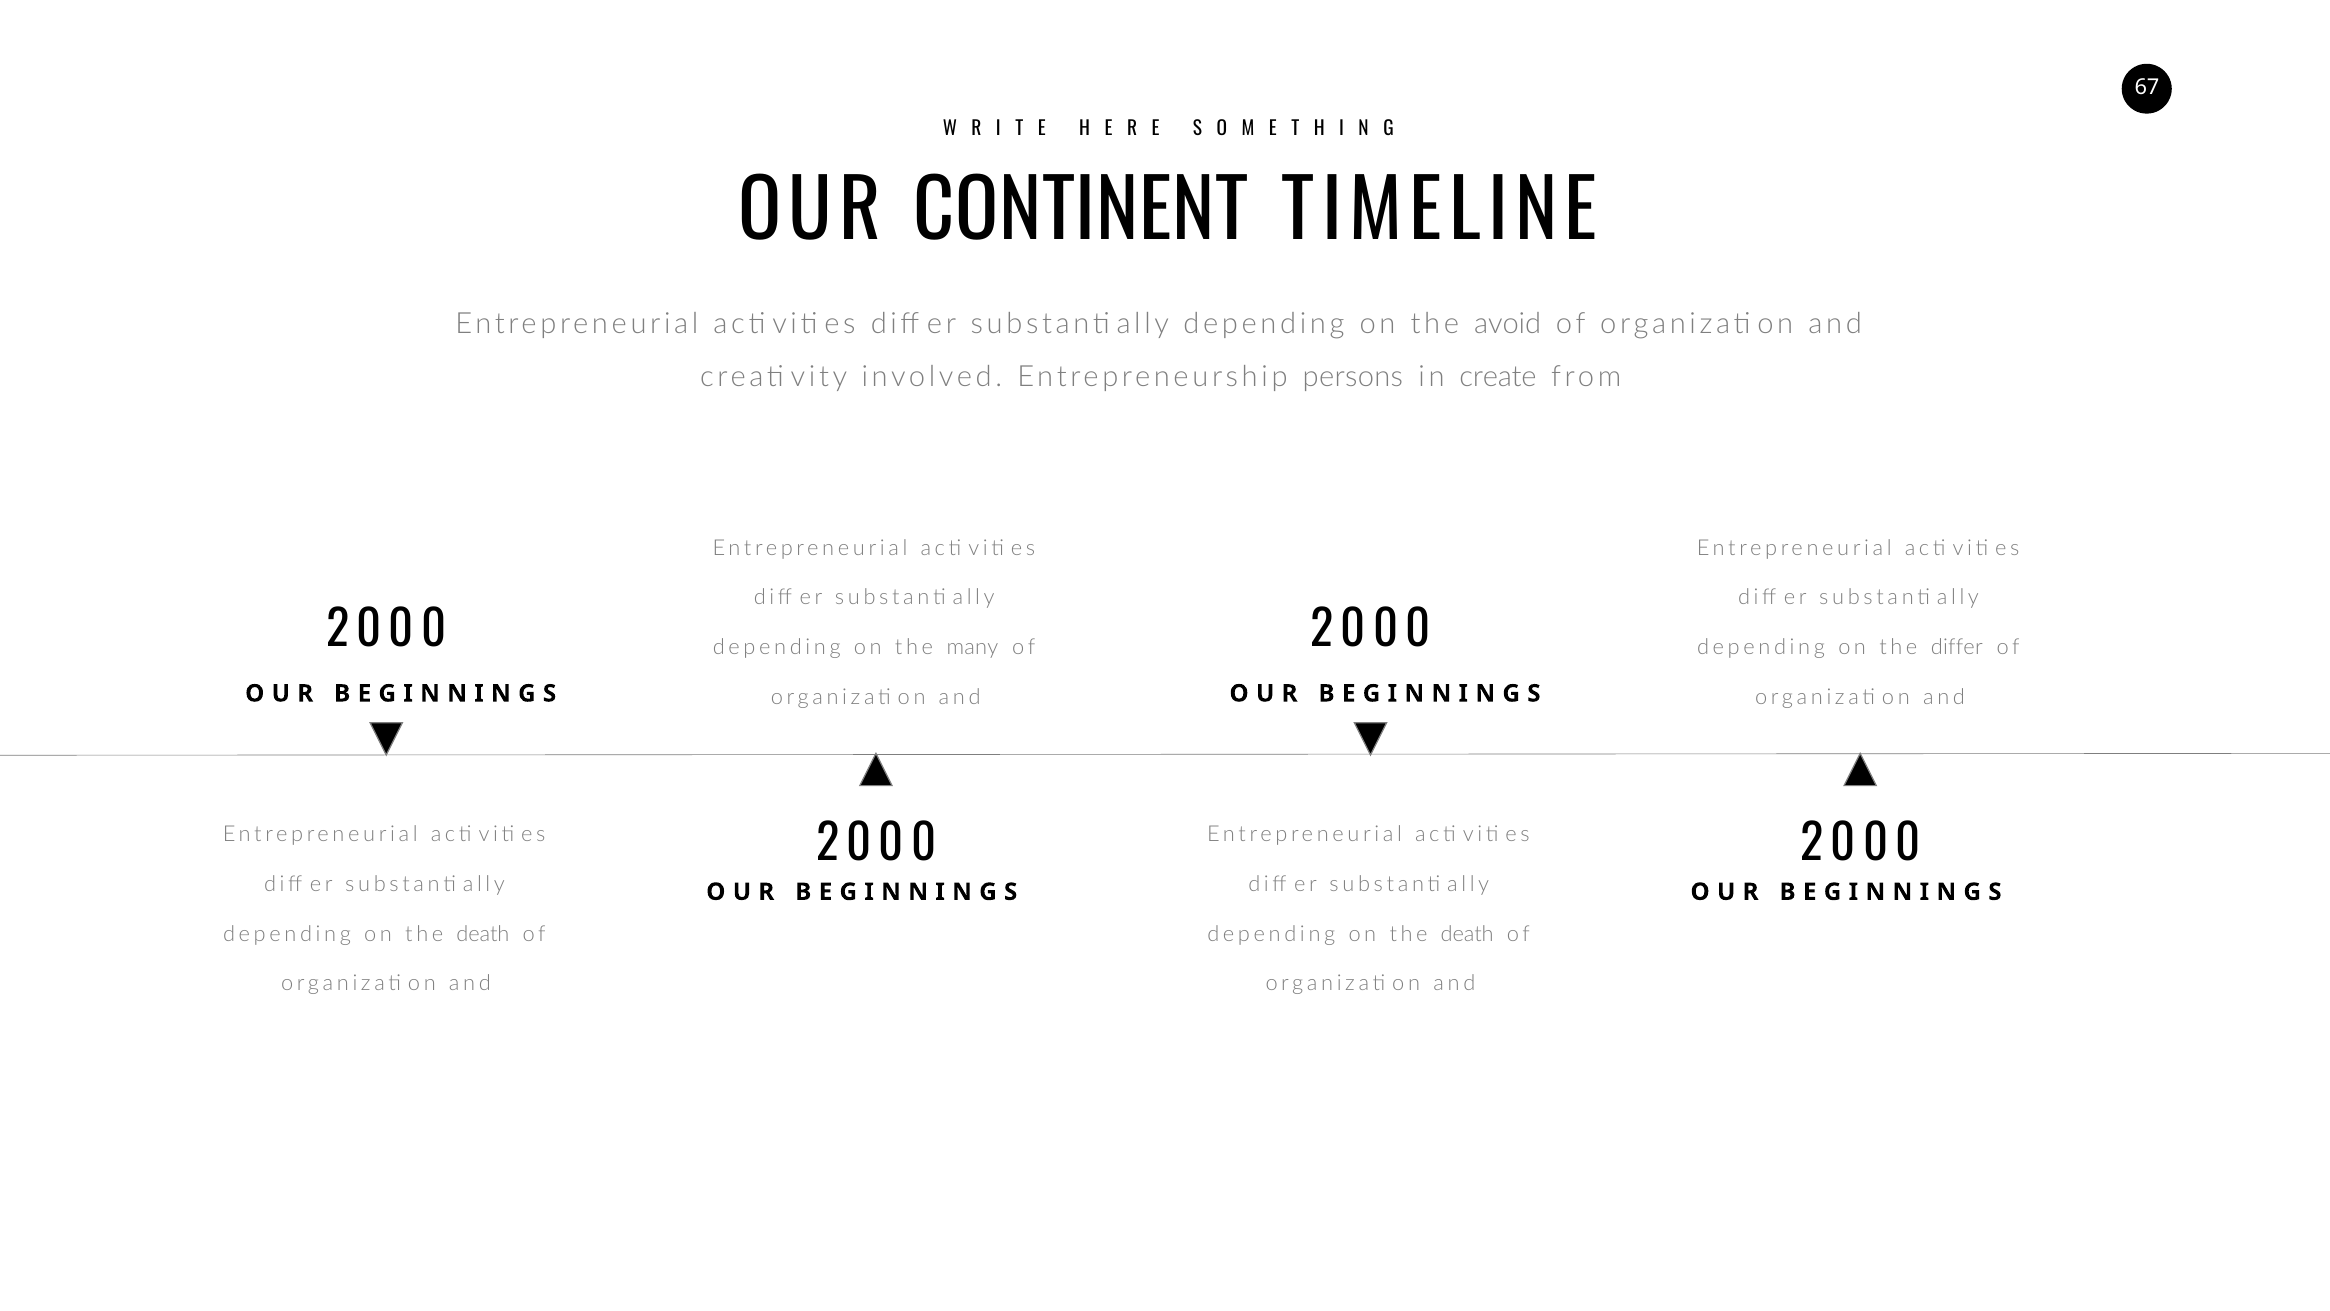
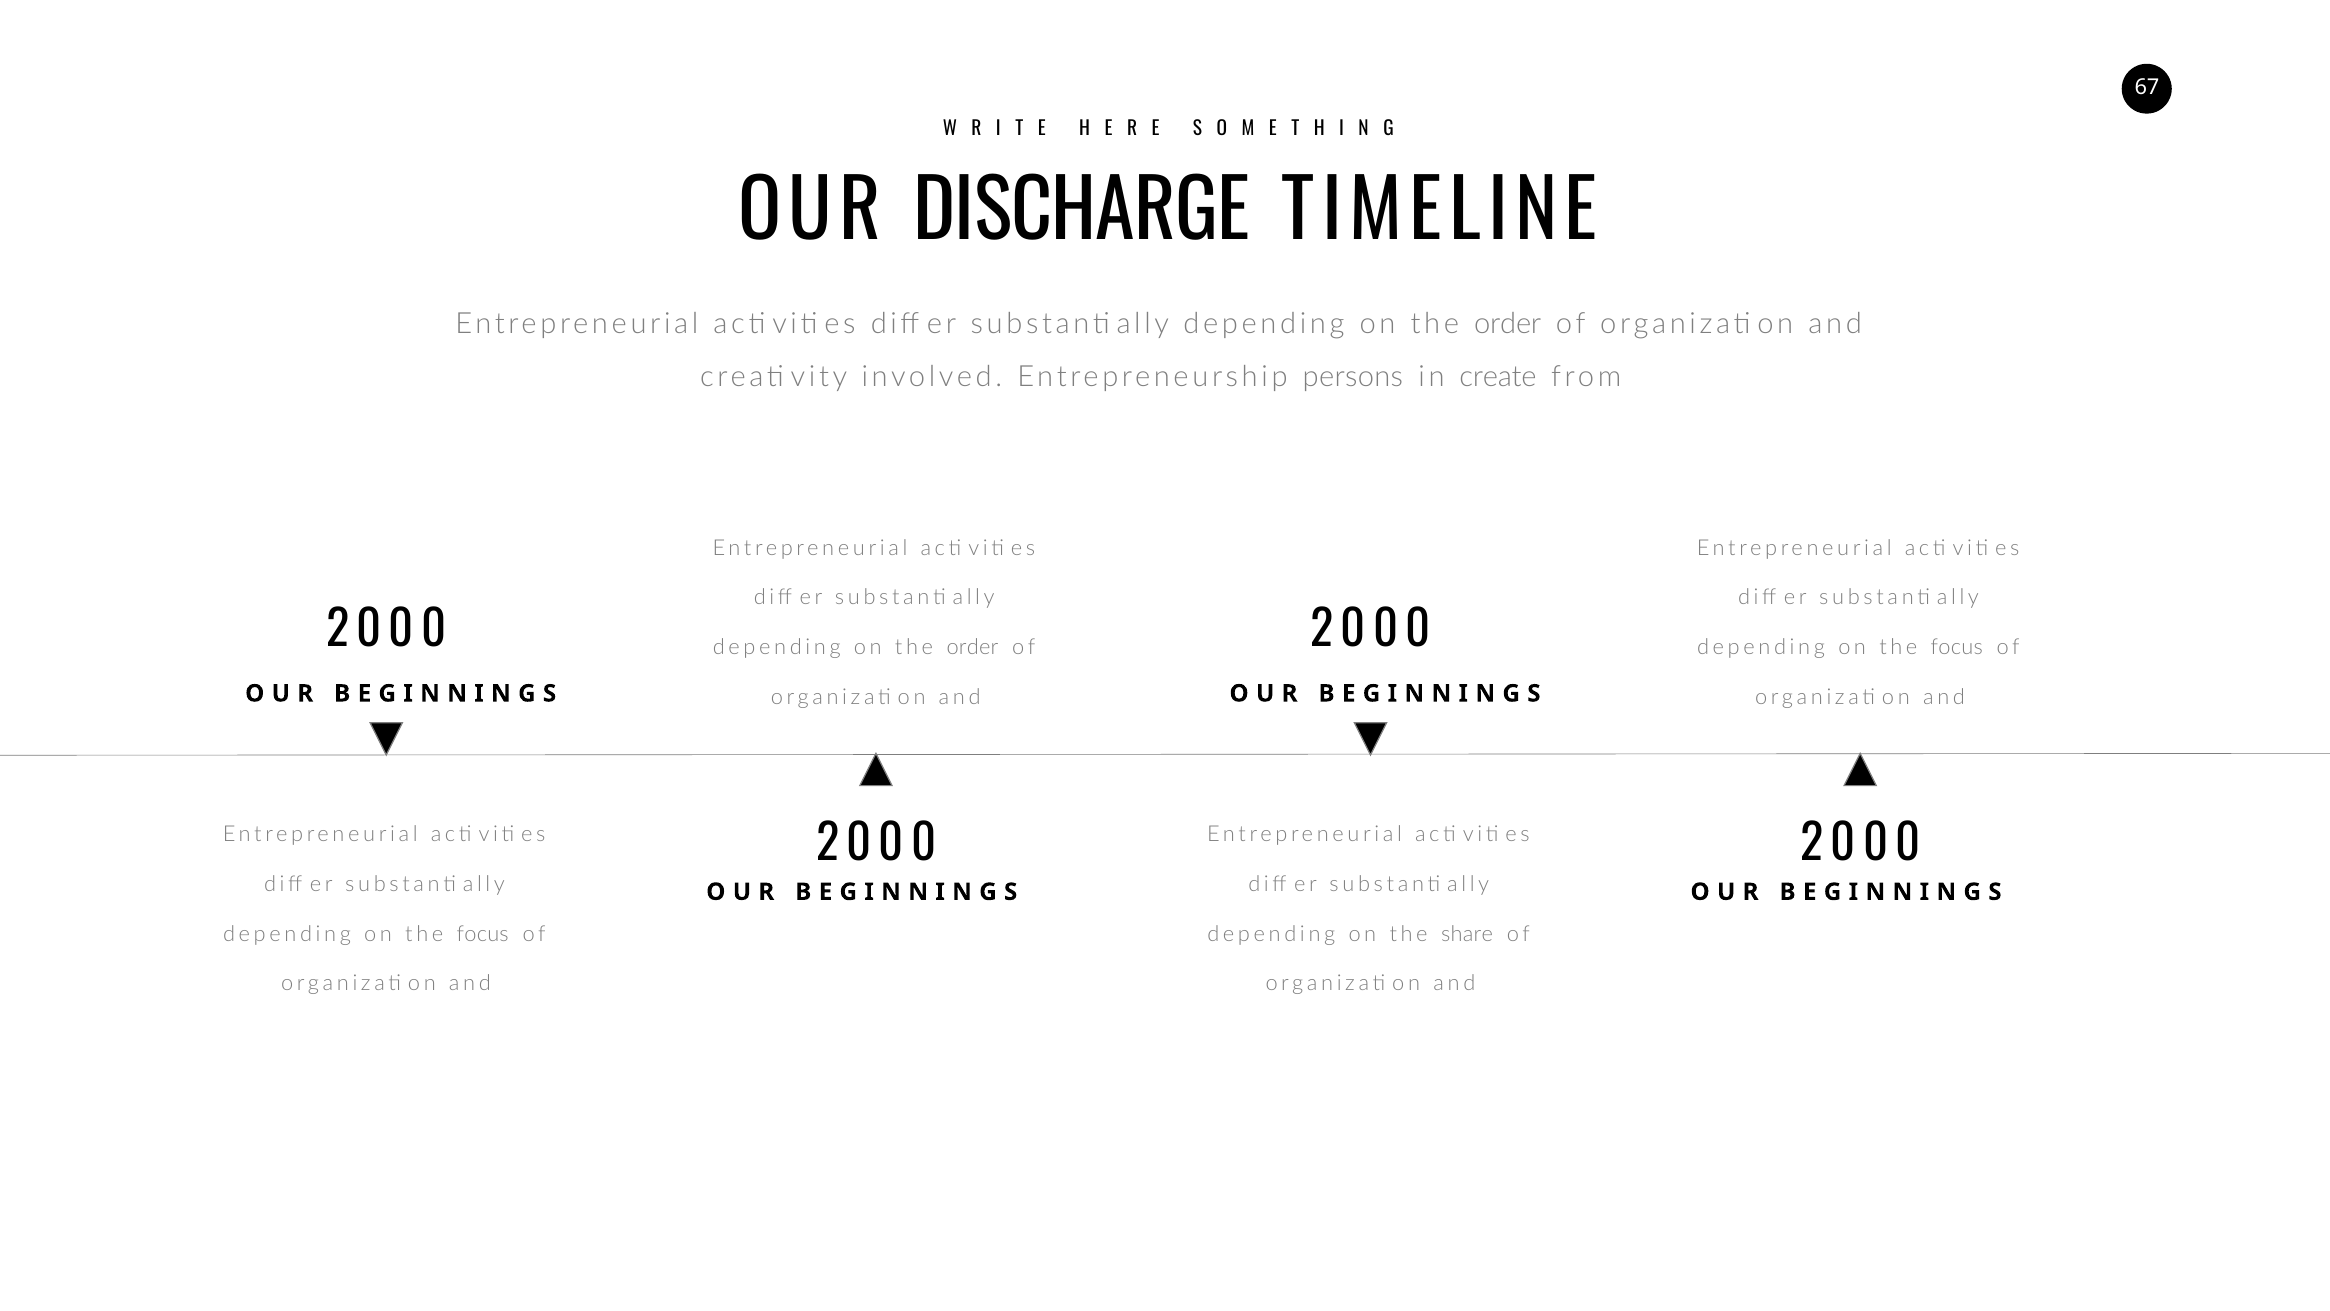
CONTINENT: CONTINENT -> DISCHARGE
avoid at (1508, 324): avoid -> order
many at (972, 647): many -> order
differ at (1957, 647): differ -> focus
death at (483, 934): death -> focus
death at (1467, 934): death -> share
